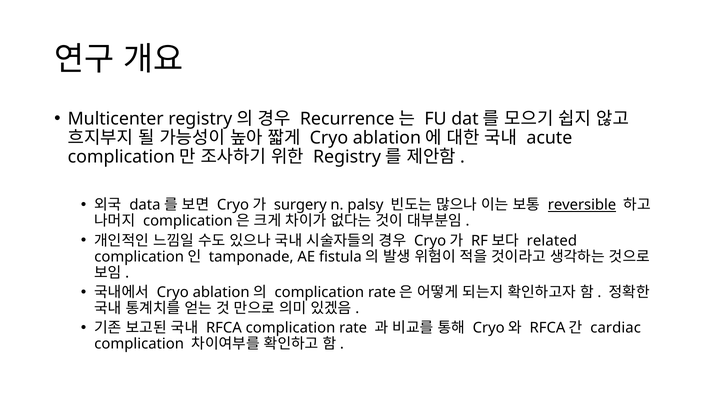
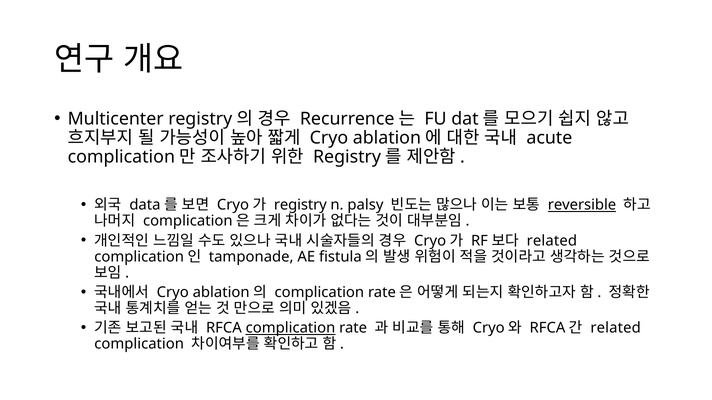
surgery at (300, 205): surgery -> registry
complication at (291, 328) underline: none -> present
cardiac at (616, 328): cardiac -> related
